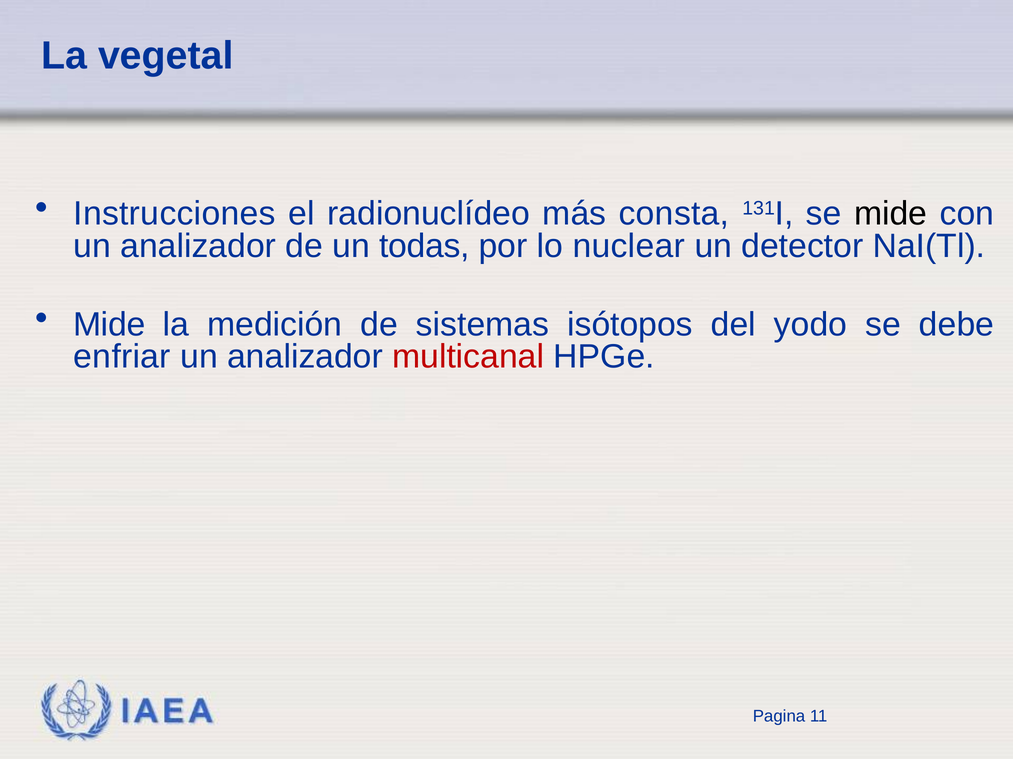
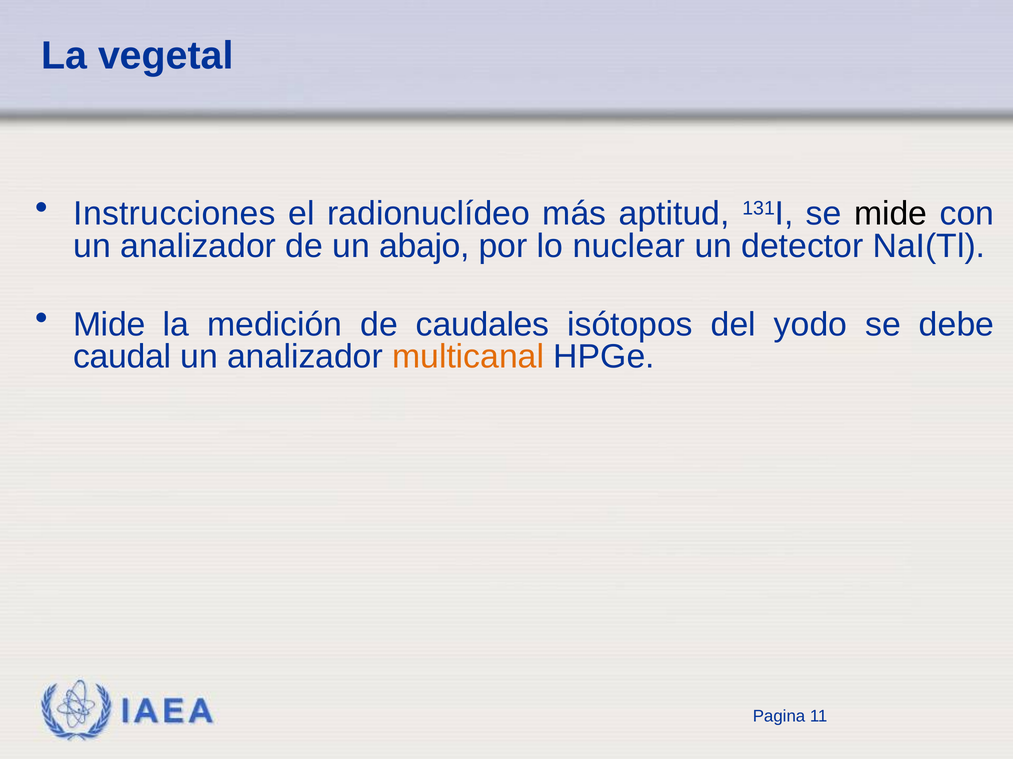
consta: consta -> aptitud
todas: todas -> abajo
sistemas: sistemas -> caudales
enfriar: enfriar -> caudal
multicanal colour: red -> orange
